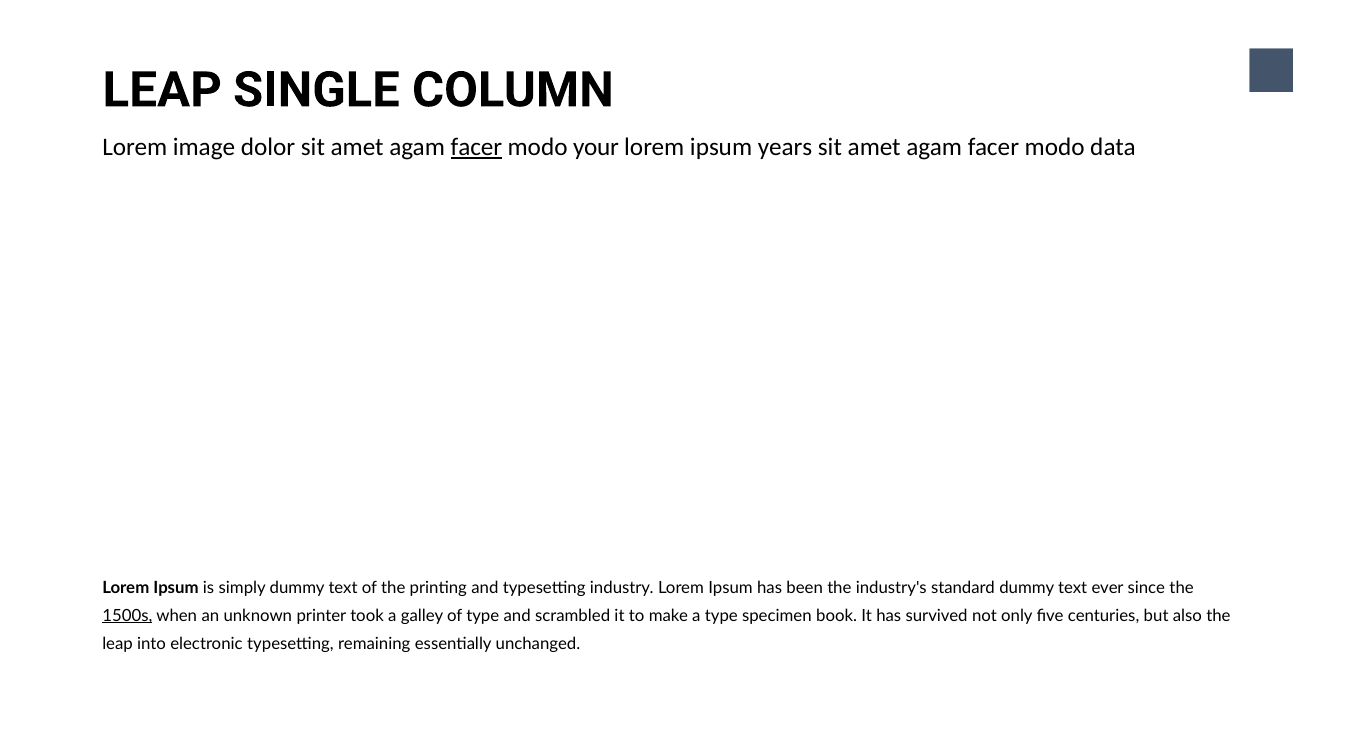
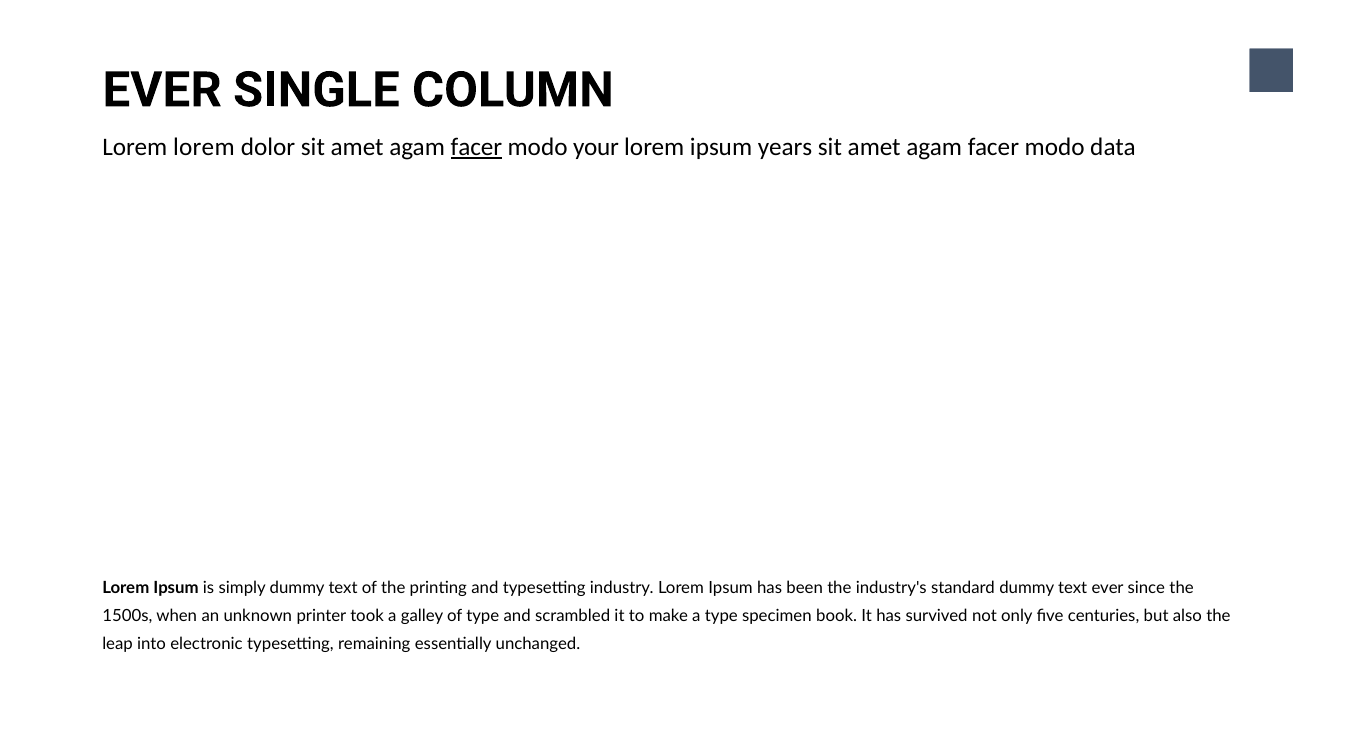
LEAP at (162, 90): LEAP -> EVER
Lorem image: image -> lorem
1500s underline: present -> none
